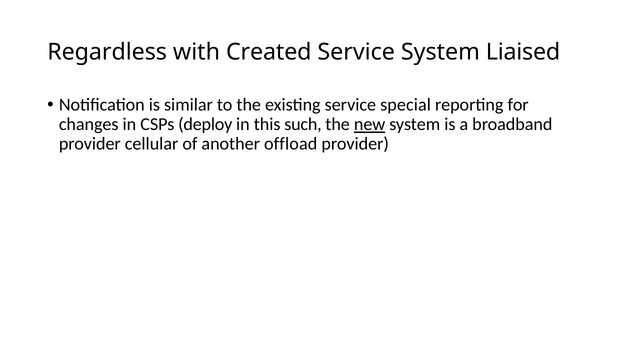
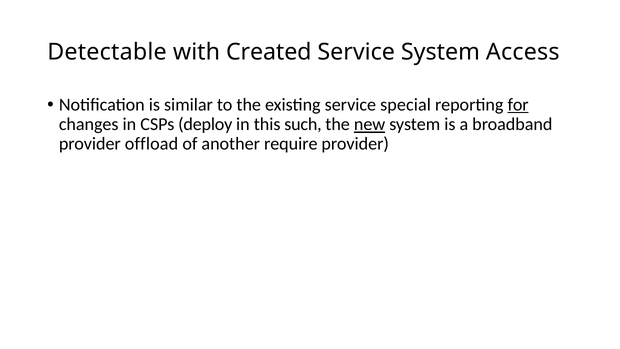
Regardless: Regardless -> Detectable
Liaised: Liaised -> Access
for underline: none -> present
cellular: cellular -> offload
offload: offload -> require
